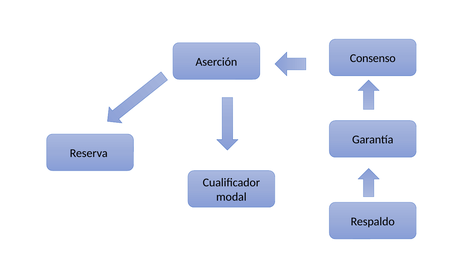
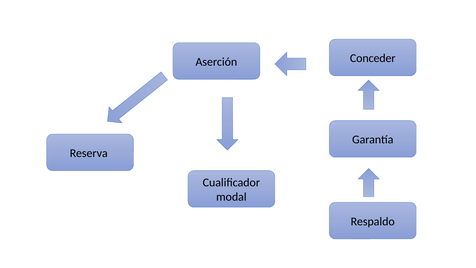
Consenso: Consenso -> Conceder
